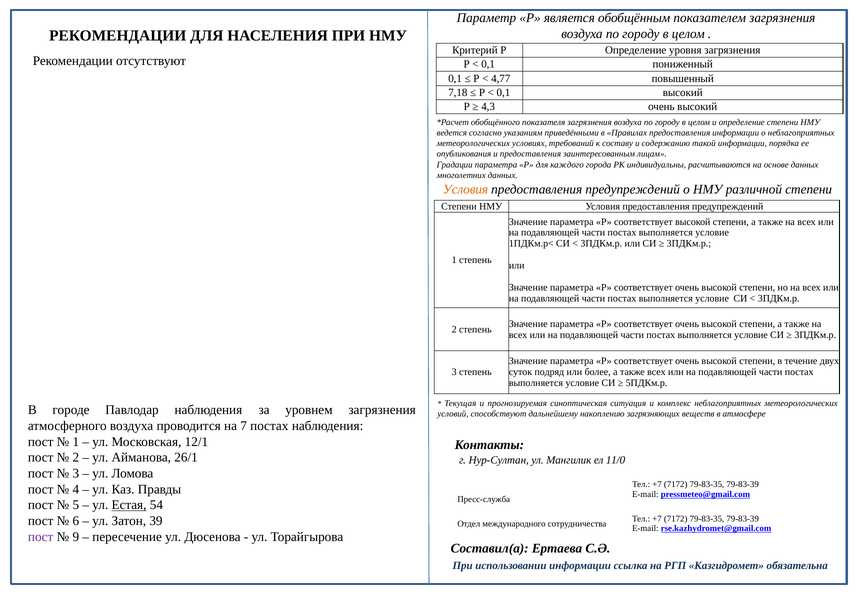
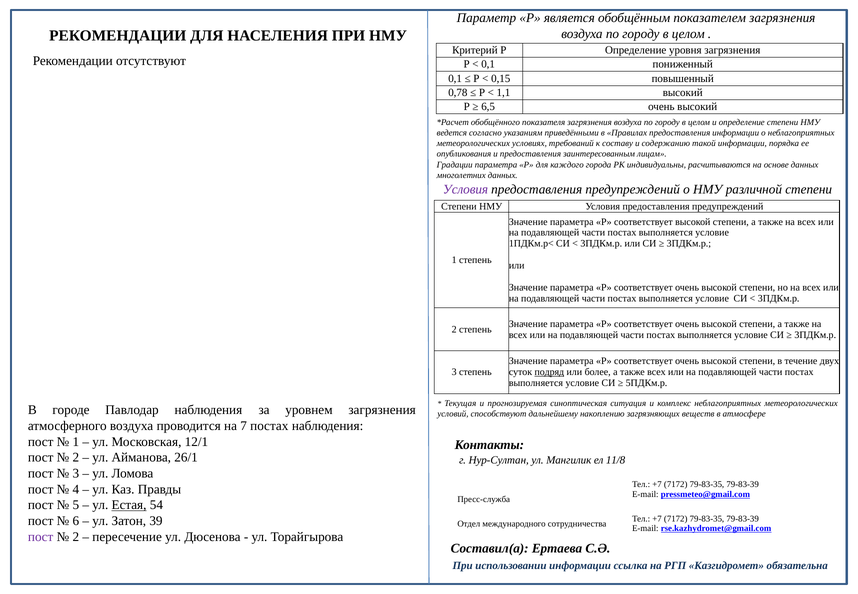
4,77: 4,77 -> 0,15
7,18: 7,18 -> 0,78
0,1 at (503, 93): 0,1 -> 1,1
4,3: 4,3 -> 6,5
Условия at (466, 189) colour: orange -> purple
подряд underline: none -> present
11/0: 11/0 -> 11/8
9 at (76, 537): 9 -> 2
